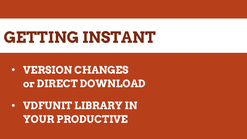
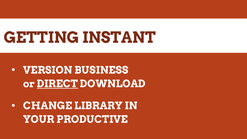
CHANGES: CHANGES -> BUSINESS
DIRECT underline: none -> present
VDFUNIT: VDFUNIT -> CHANGE
